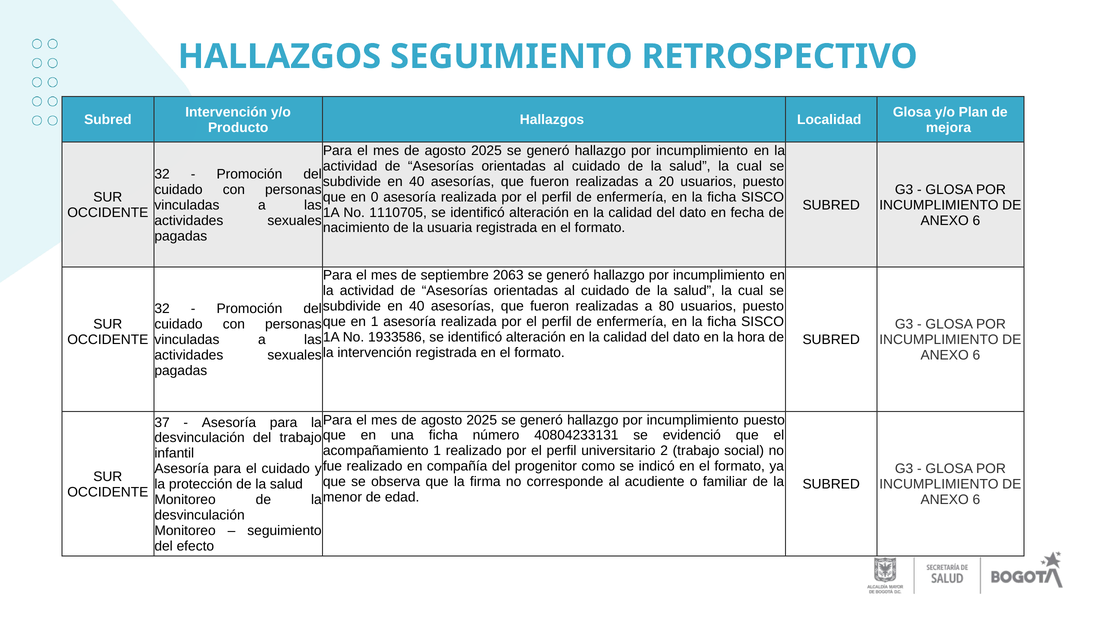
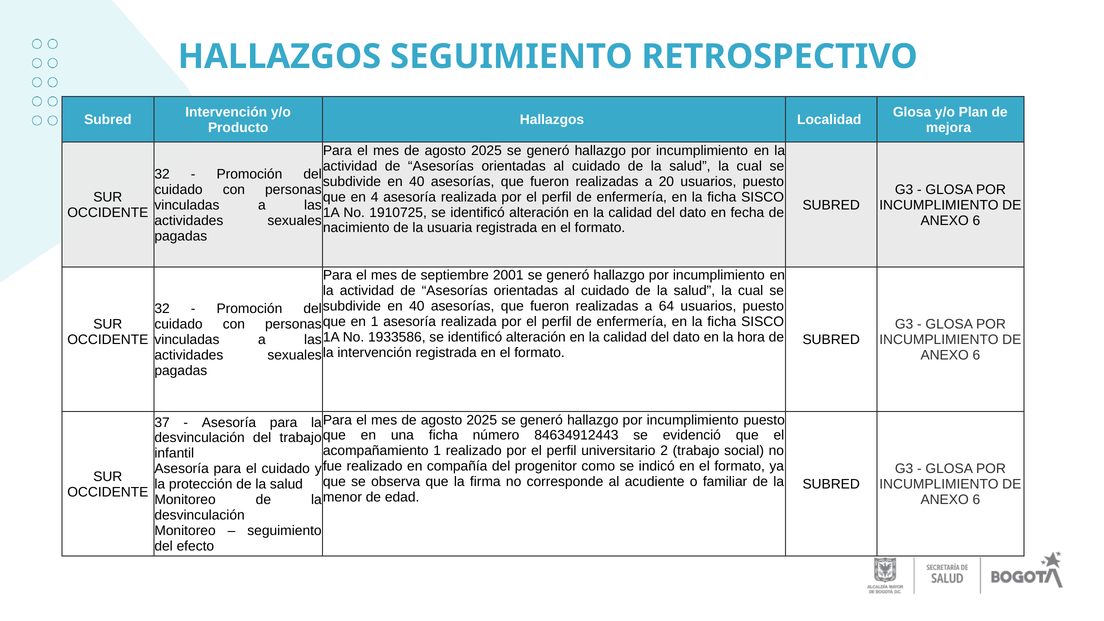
0: 0 -> 4
1110705: 1110705 -> 1910725
2063: 2063 -> 2001
80: 80 -> 64
40804233131: 40804233131 -> 84634912443
